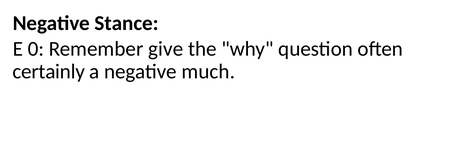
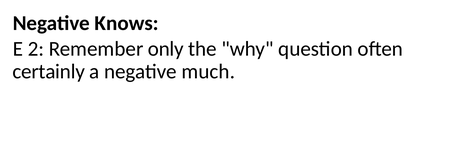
Stance: Stance -> Knows
0: 0 -> 2
give: give -> only
